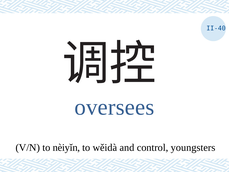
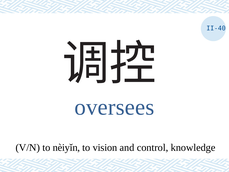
wěidà: wěidà -> vision
youngsters: youngsters -> knowledge
